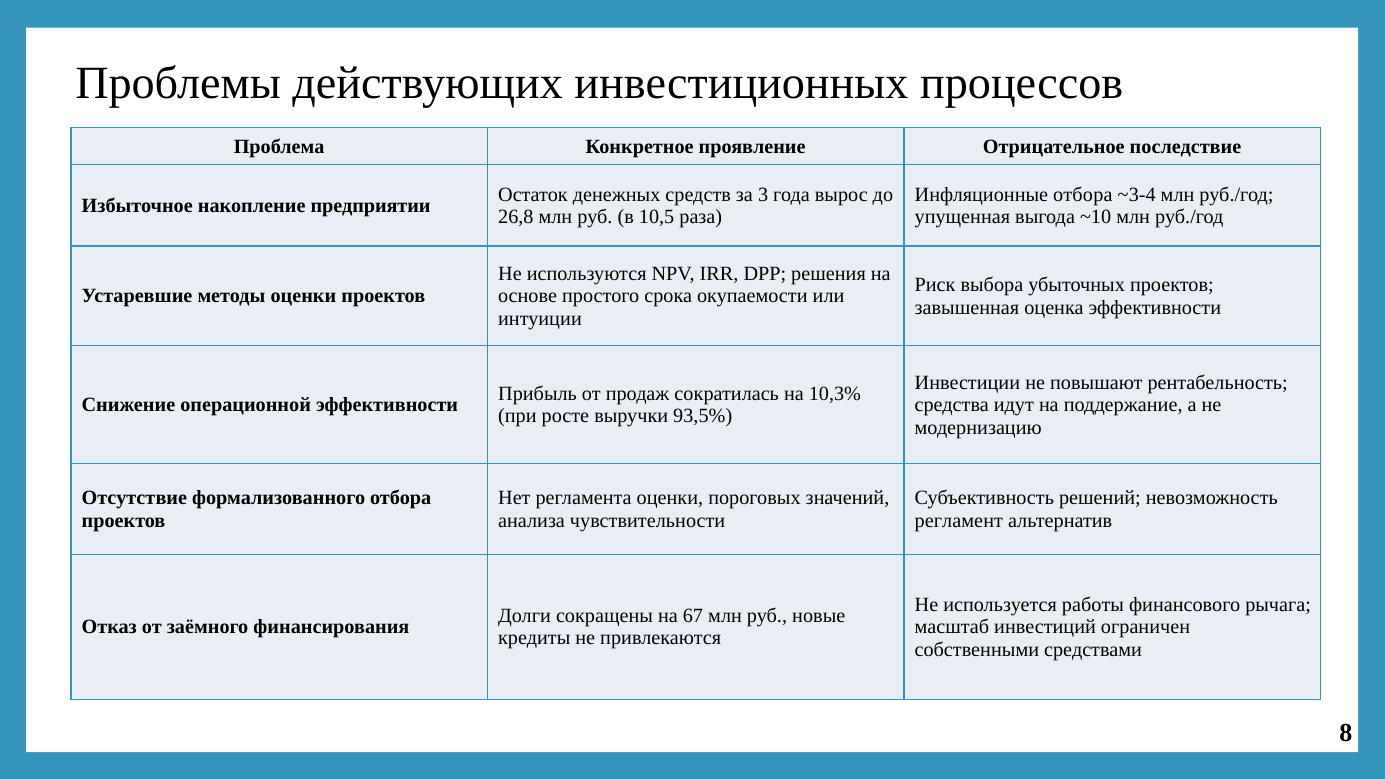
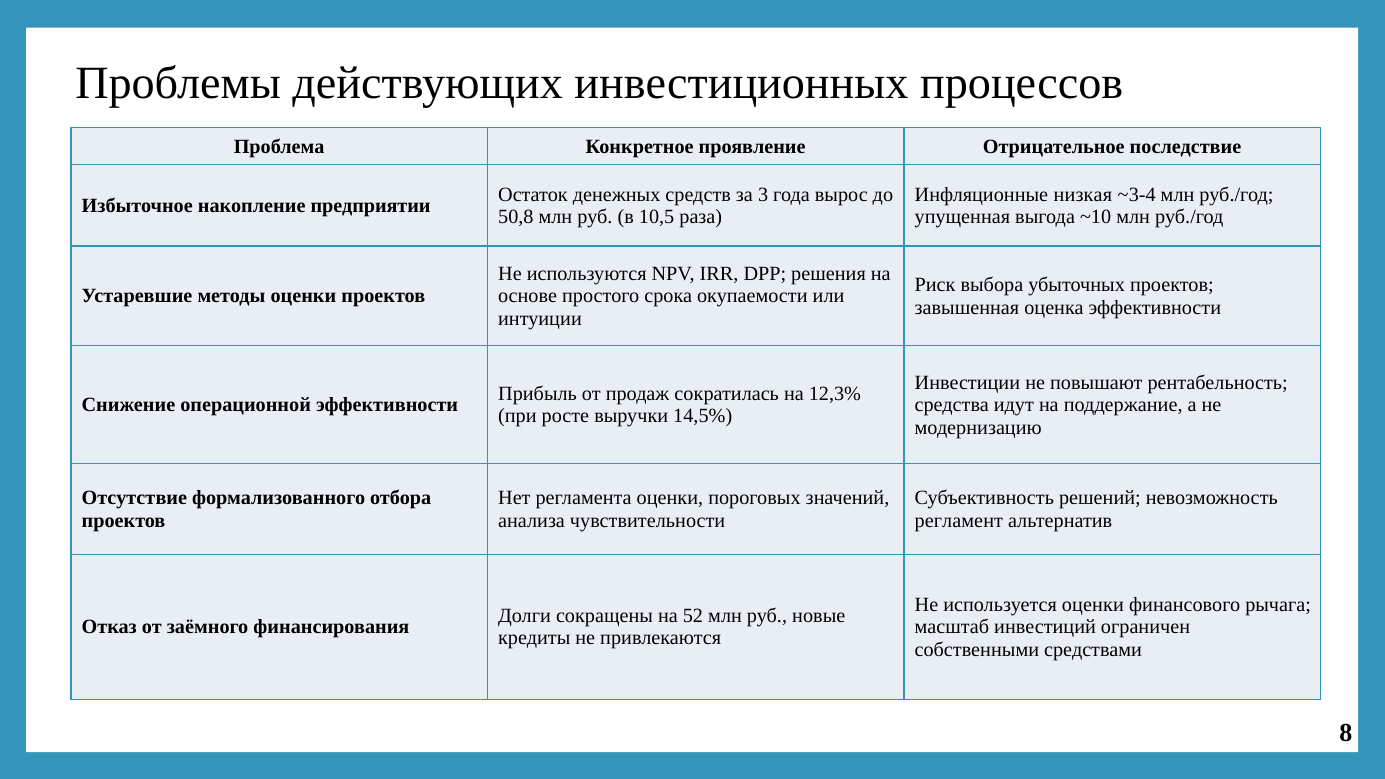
Инфляционные отбора: отбора -> низкая
26,8: 26,8 -> 50,8
10,3%: 10,3% -> 12,3%
93,5%: 93,5% -> 14,5%
используется работы: работы -> оценки
67: 67 -> 52
